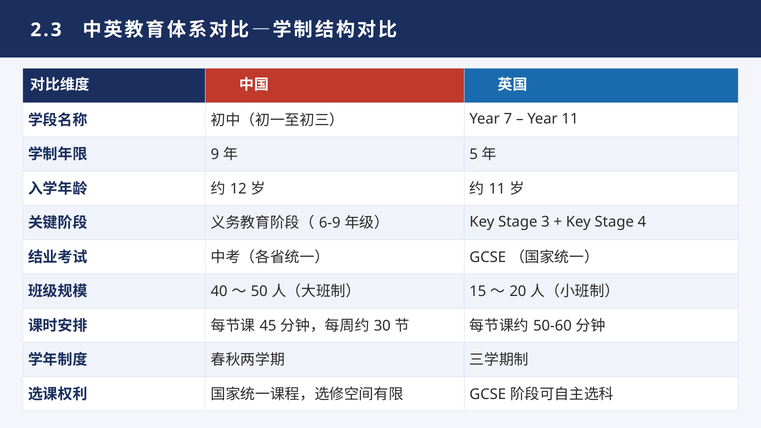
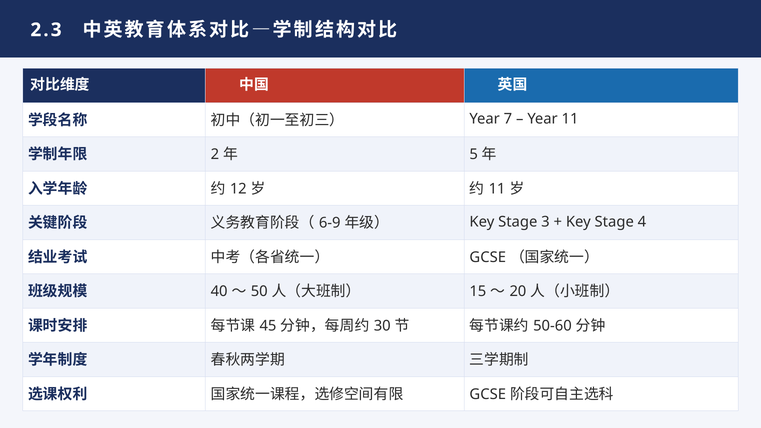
9: 9 -> 2
